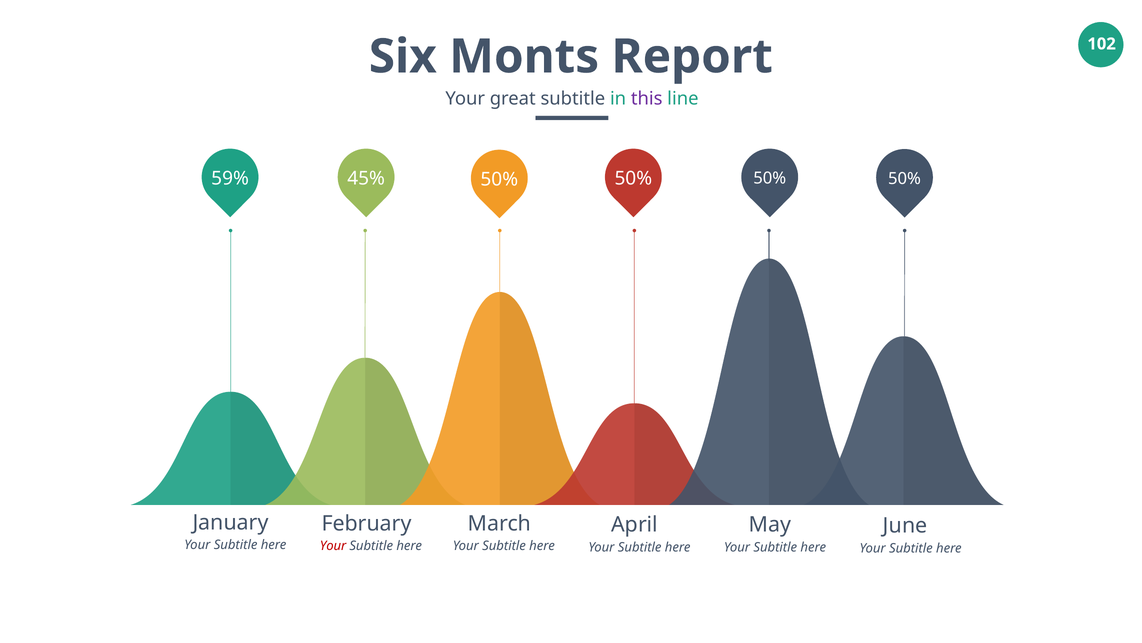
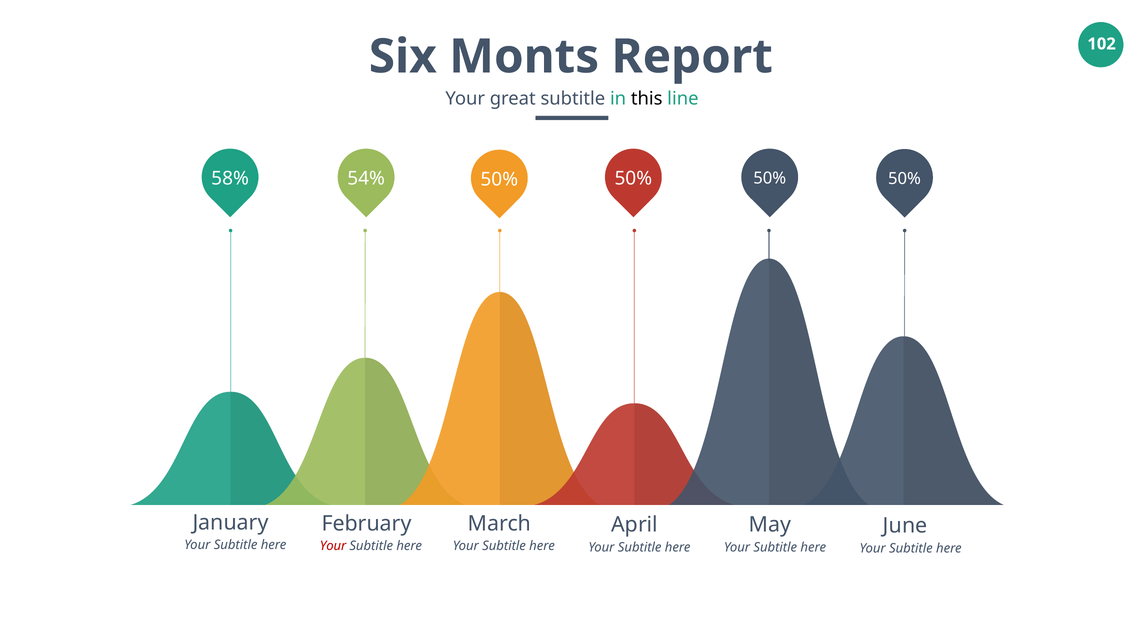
this colour: purple -> black
59%: 59% -> 58%
45%: 45% -> 54%
